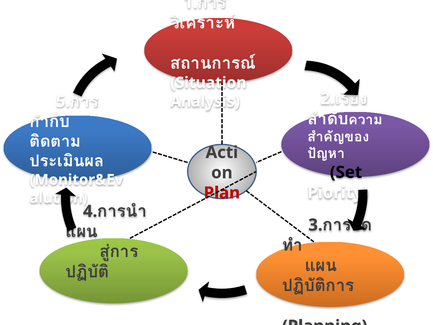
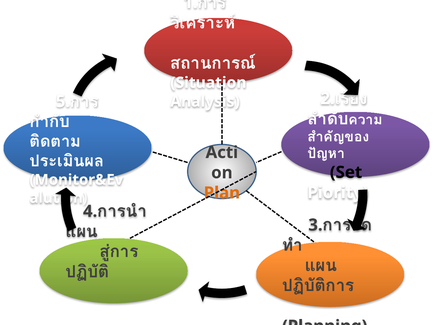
Plan colour: red -> orange
